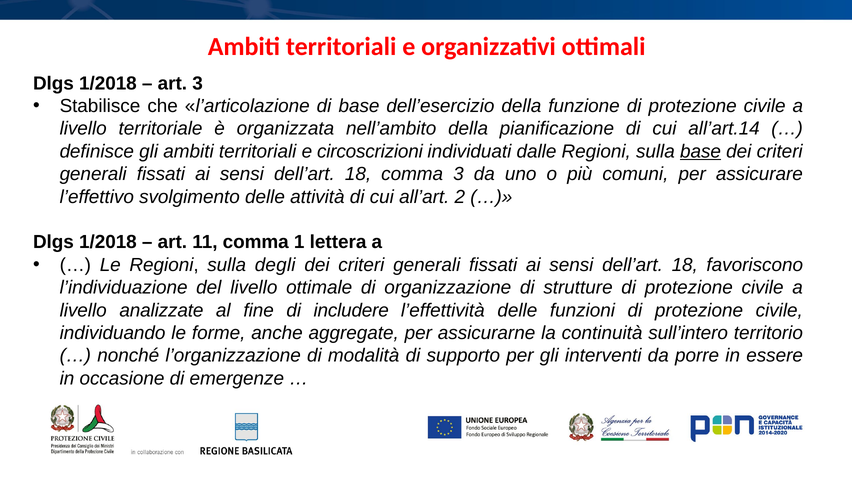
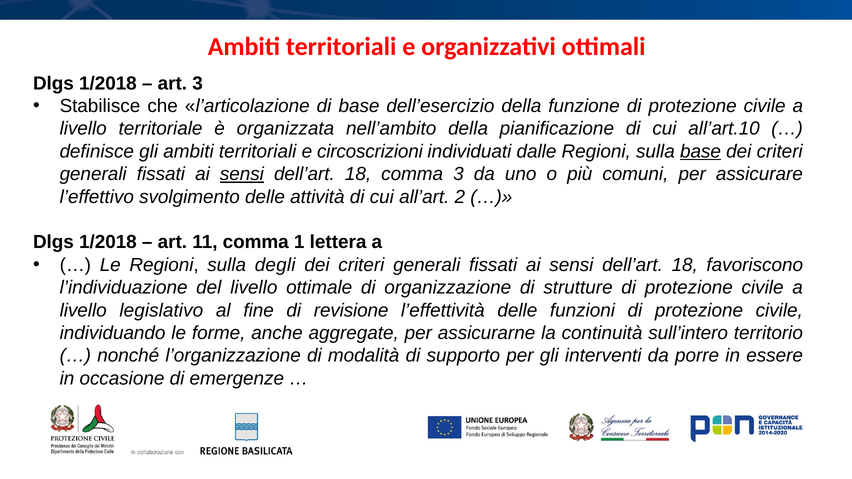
all’art.14: all’art.14 -> all’art.10
sensi at (242, 174) underline: none -> present
analizzate: analizzate -> legislativo
includere: includere -> revisione
